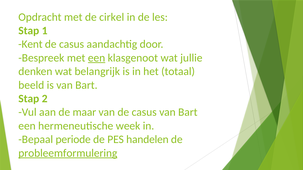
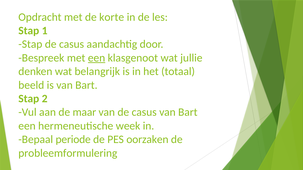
cirkel: cirkel -> korte
Kent at (30, 44): Kent -> Stap
handelen: handelen -> oorzaken
probleemformulering underline: present -> none
